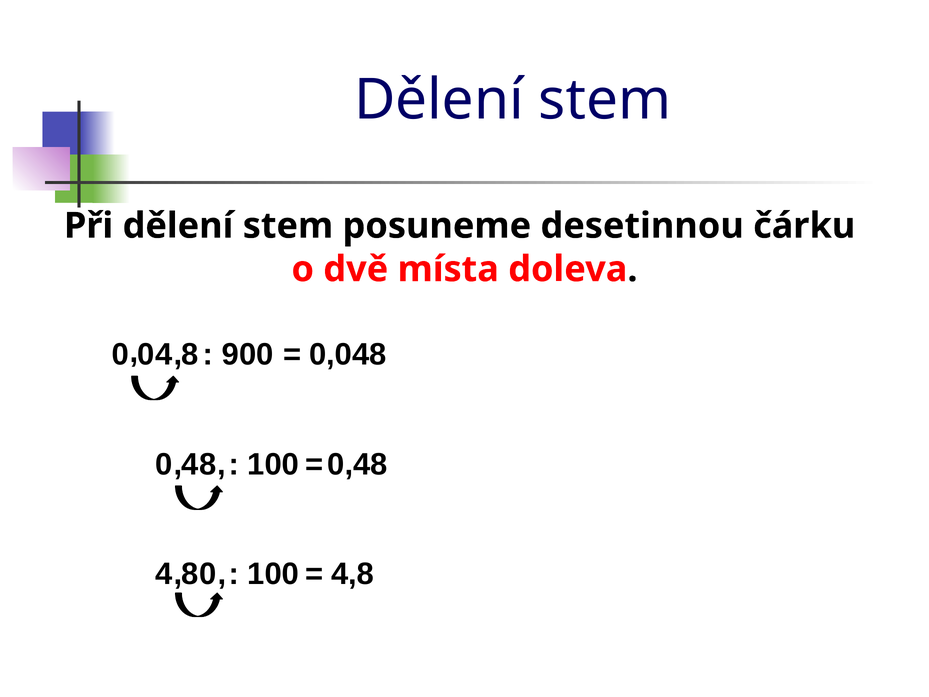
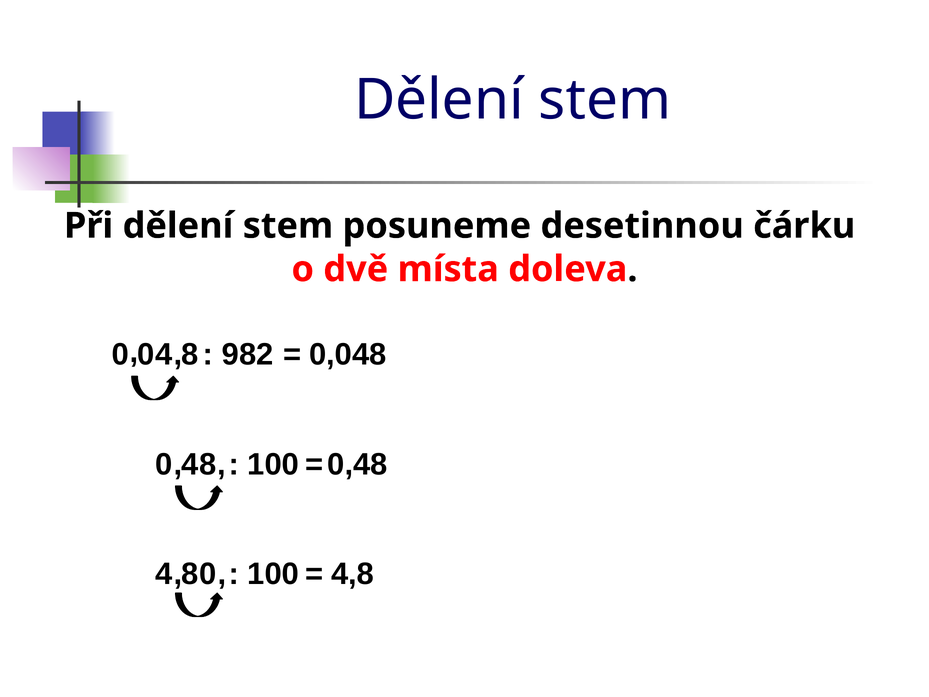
900: 900 -> 982
